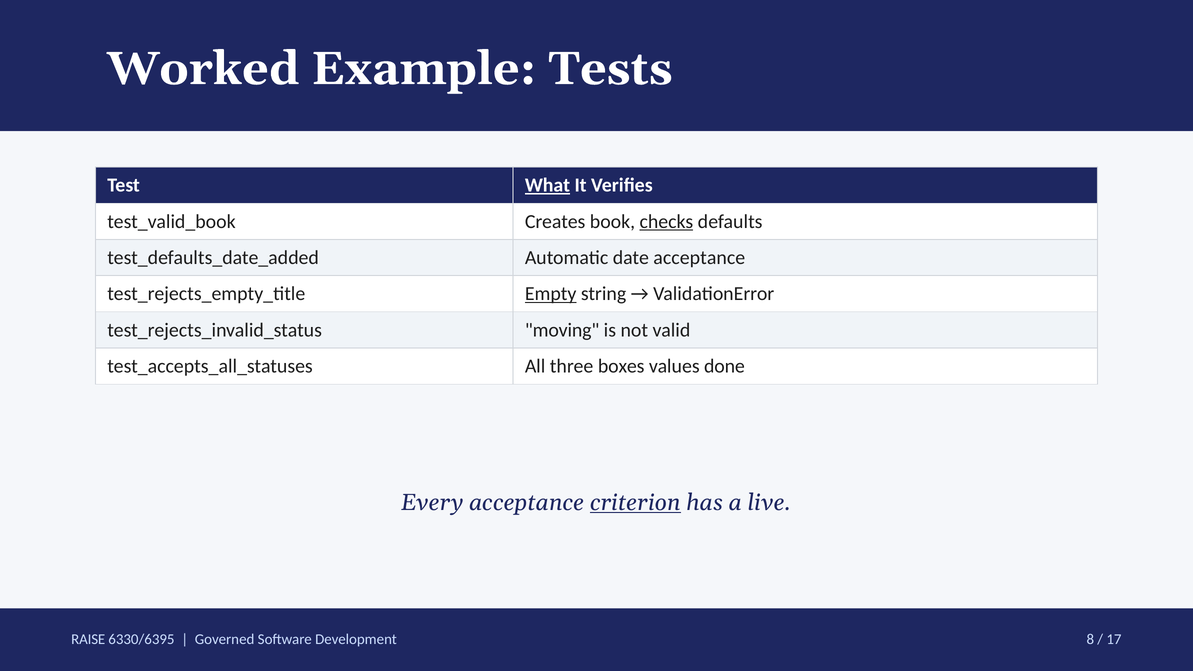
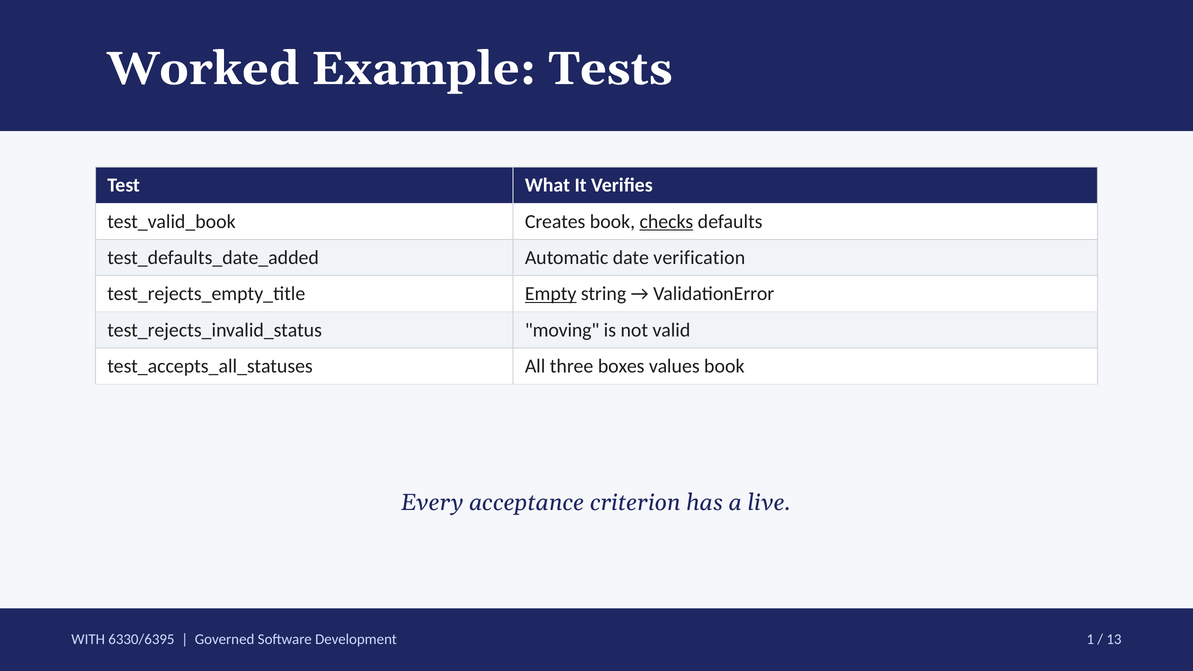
What underline: present -> none
date acceptance: acceptance -> verification
values done: done -> book
criterion underline: present -> none
RAISE: RAISE -> WITH
8: 8 -> 1
17: 17 -> 13
